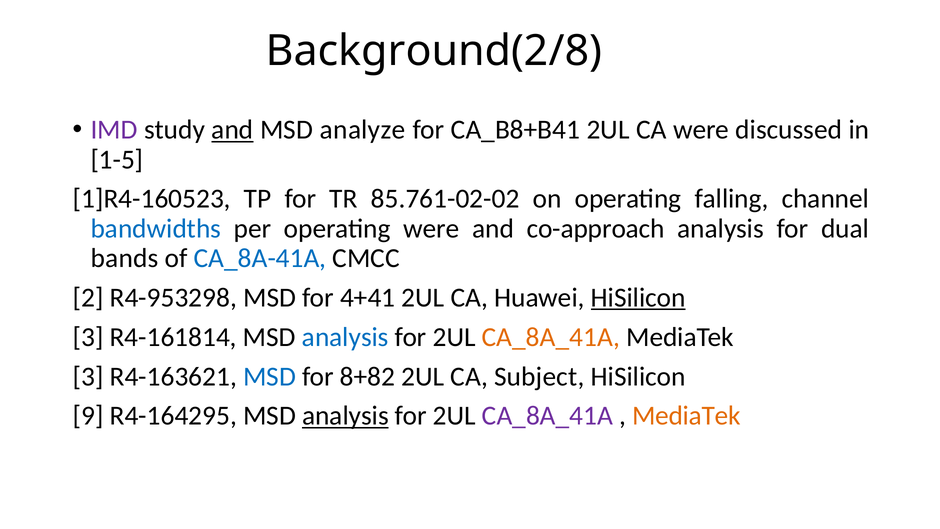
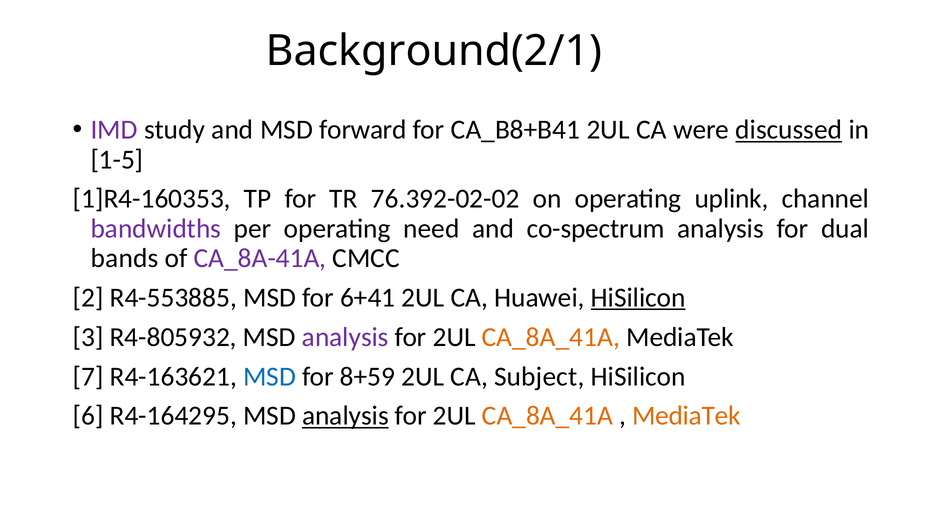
Background(2/8: Background(2/8 -> Background(2/1
and at (232, 130) underline: present -> none
analyze: analyze -> forward
discussed underline: none -> present
1]R4-160523: 1]R4-160523 -> 1]R4-160353
85.761-02-02: 85.761-02-02 -> 76.392-02-02
falling: falling -> uplink
bandwidths colour: blue -> purple
operating were: were -> need
co-approach: co-approach -> co-spectrum
CA_8A-41A colour: blue -> purple
R4-953298: R4-953298 -> R4-553885
4+41: 4+41 -> 6+41
R4-161814: R4-161814 -> R4-805932
analysis at (345, 337) colour: blue -> purple
3 at (88, 376): 3 -> 7
8+82: 8+82 -> 8+59
9: 9 -> 6
CA_8A_41A at (547, 416) colour: purple -> orange
